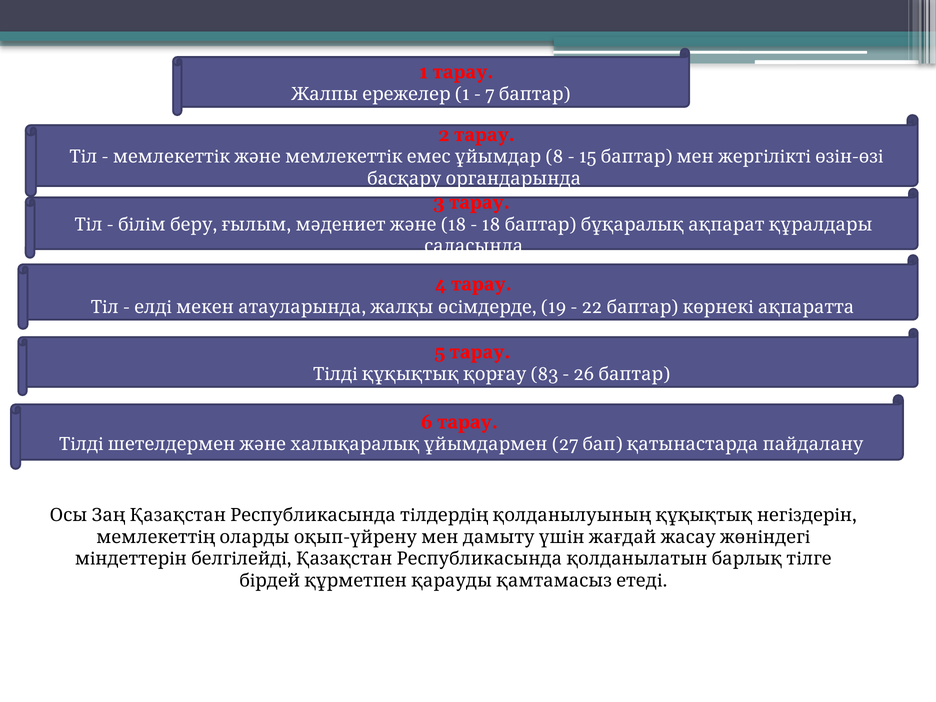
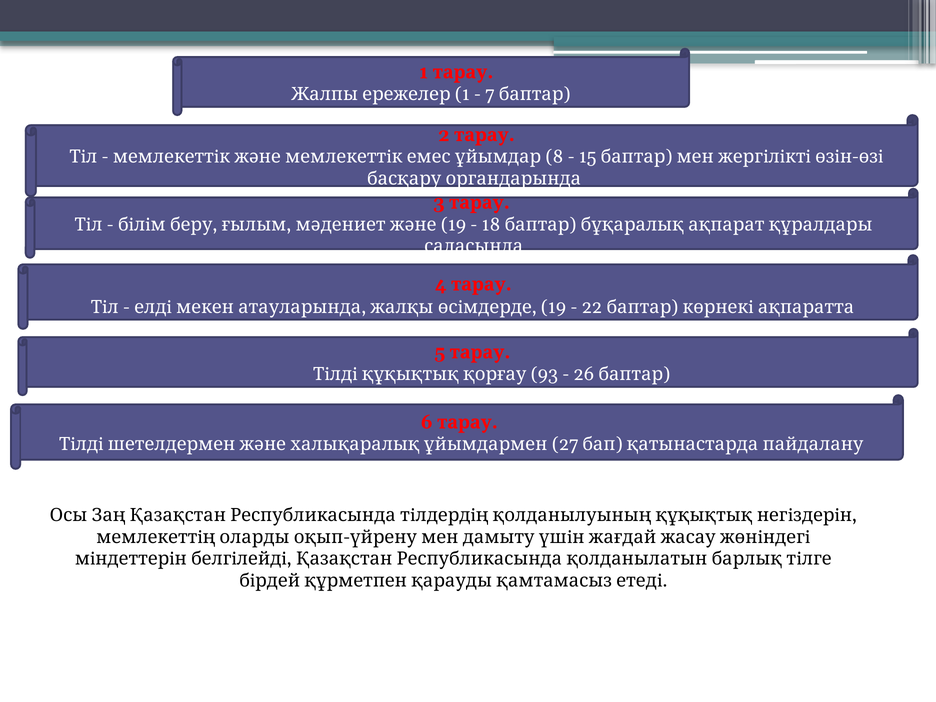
18 at (454, 225): 18 -> 19
83: 83 -> 93
